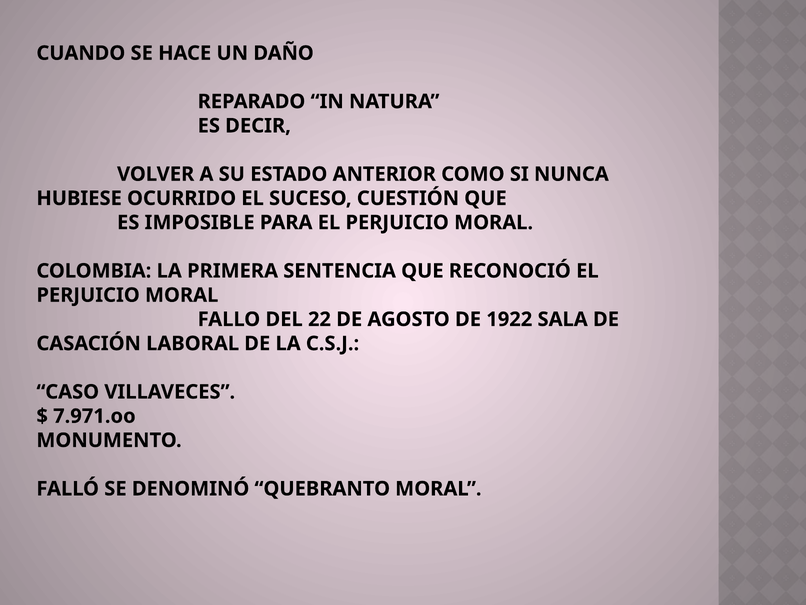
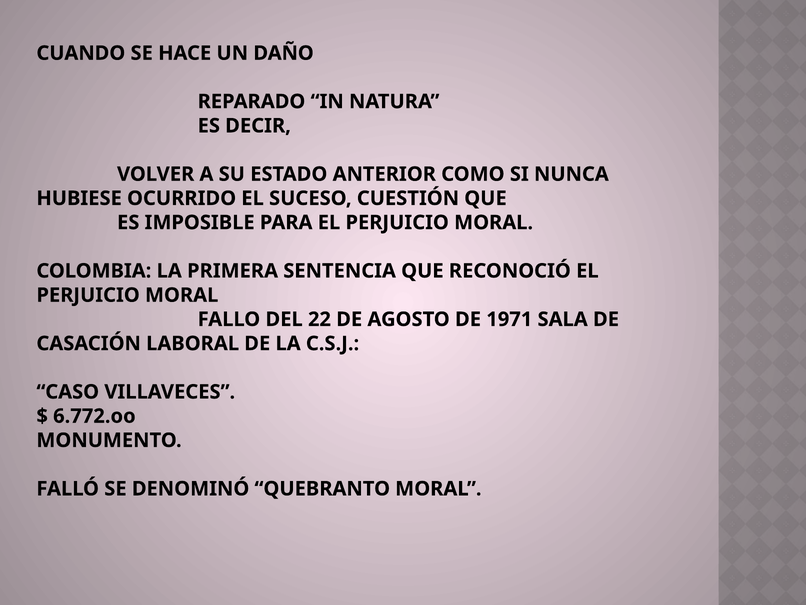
1922: 1922 -> 1971
7.971.oo: 7.971.oo -> 6.772.oo
